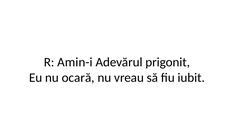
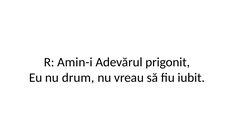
ocară: ocară -> drum
